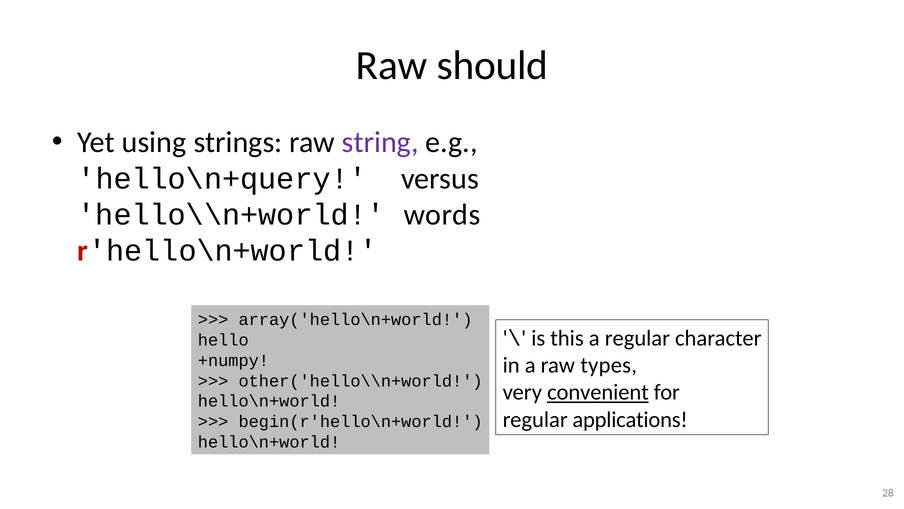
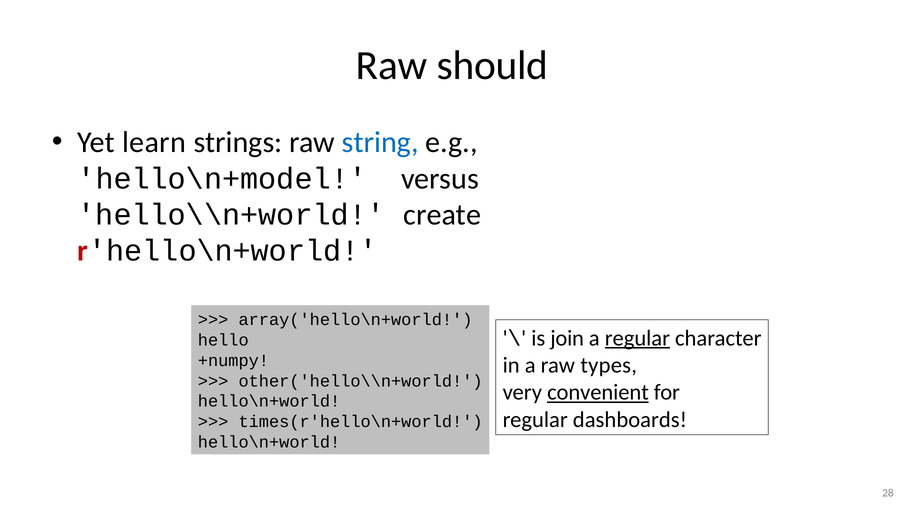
using: using -> learn
string colour: purple -> blue
hello\n+query: hello\n+query -> hello\n+model
words: words -> create
this: this -> join
regular at (637, 338) underline: none -> present
applications: applications -> dashboards
begin(r'hello\n+world: begin(r'hello\n+world -> times(r'hello\n+world
